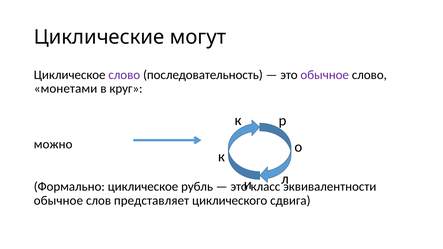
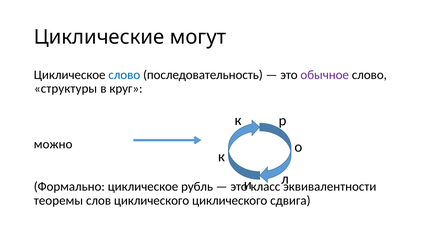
слово at (124, 75) colour: purple -> blue
монетами: монетами -> структуры
обычное at (58, 201): обычное -> теоремы
слов представляет: представляет -> циклического
